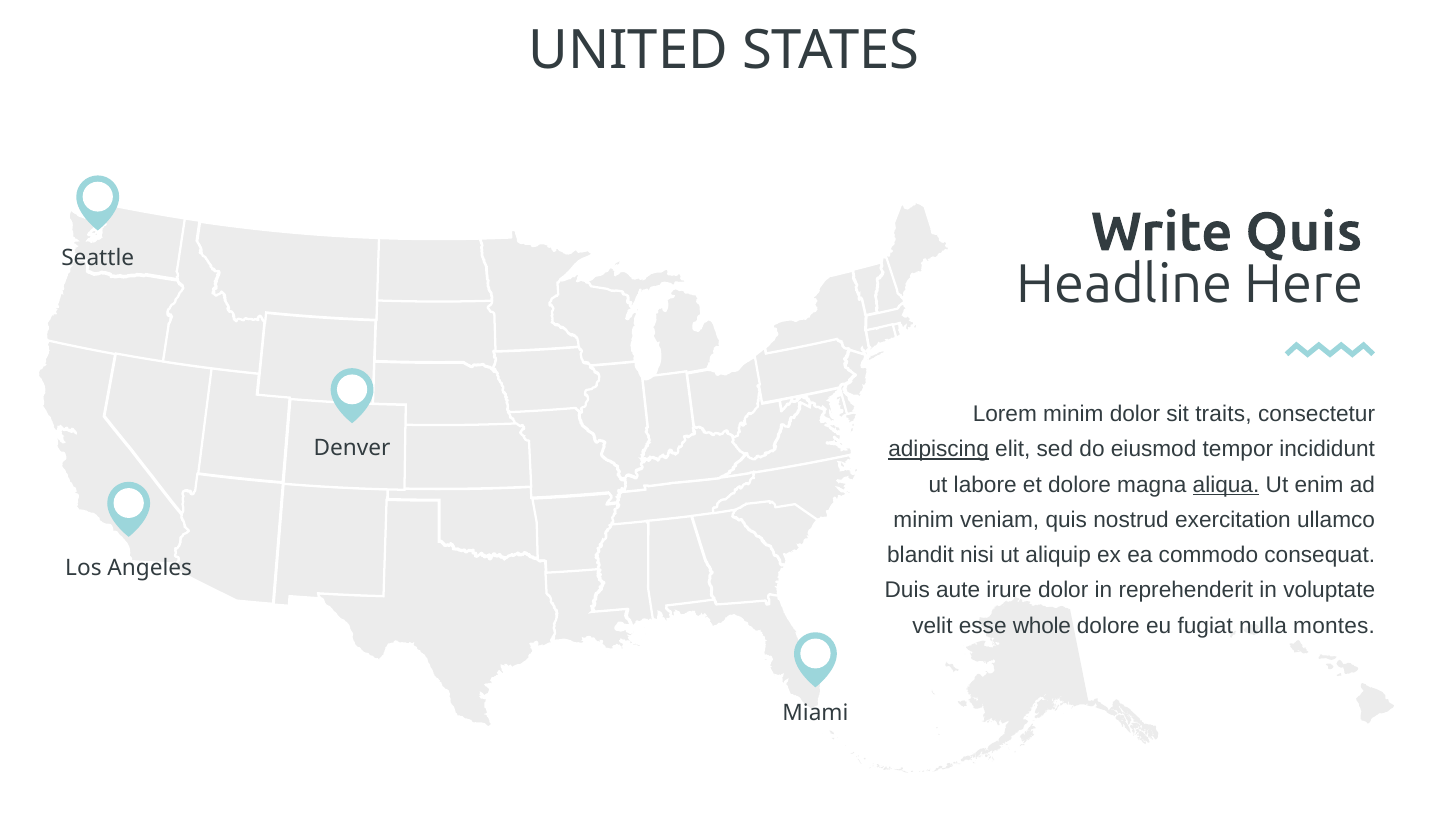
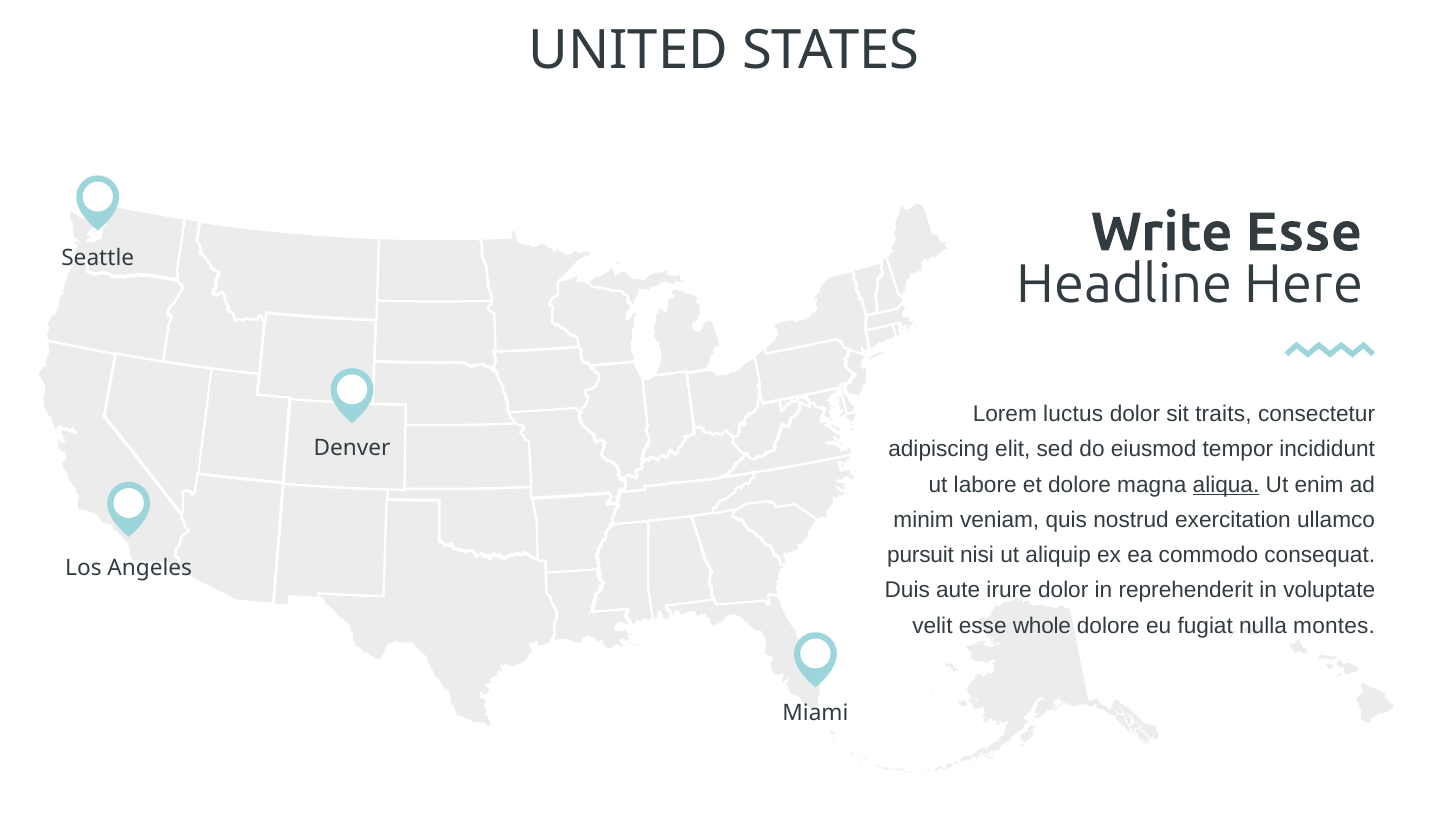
Write Quis: Quis -> Esse
Lorem minim: minim -> luctus
adipiscing underline: present -> none
blandit: blandit -> pursuit
